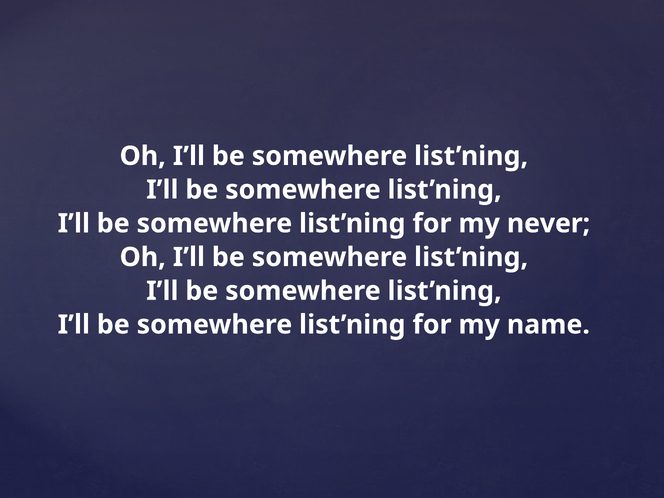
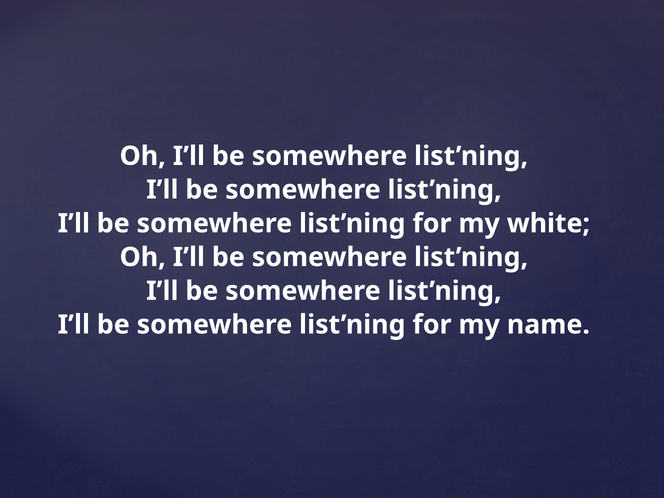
never: never -> white
